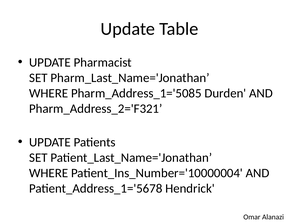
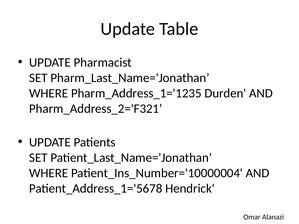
Pharm_Address_1='5085: Pharm_Address_1='5085 -> Pharm_Address_1='1235
